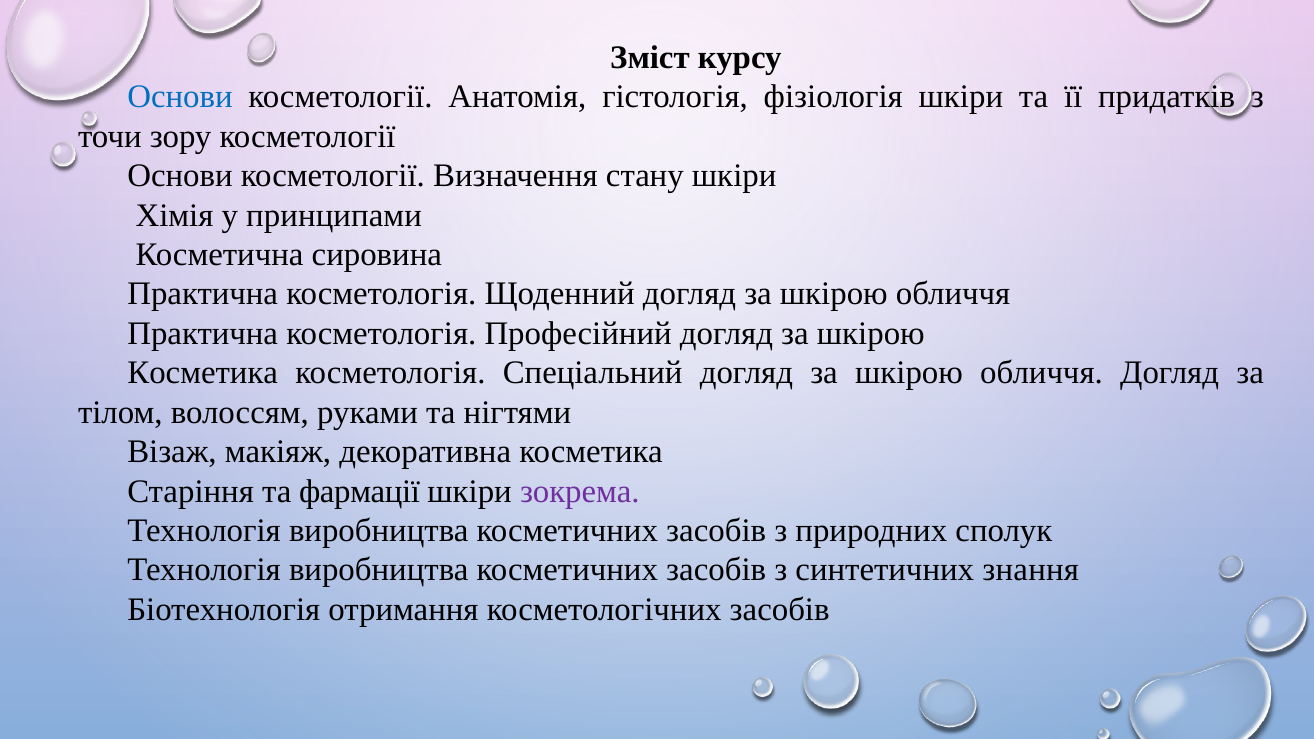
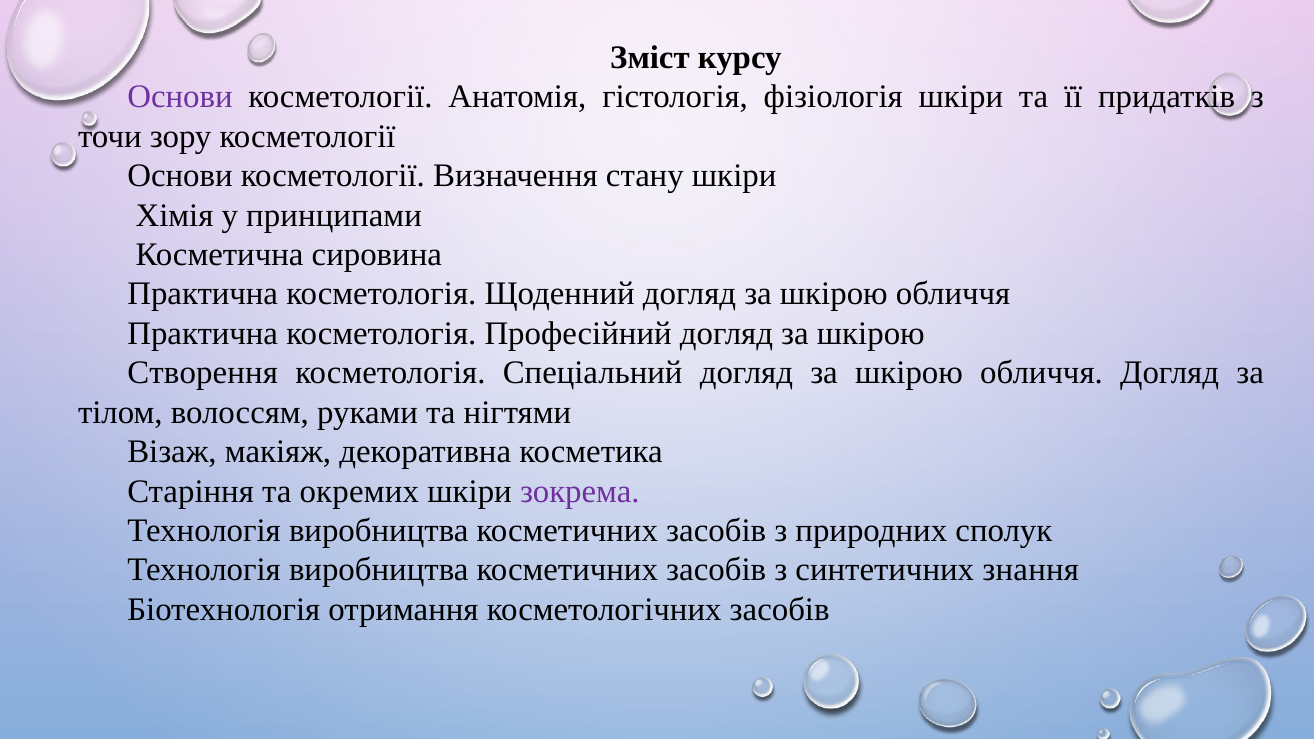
Основи at (180, 97) colour: blue -> purple
Косметика at (203, 373): Косметика -> Створення
фармації: фармації -> окремих
